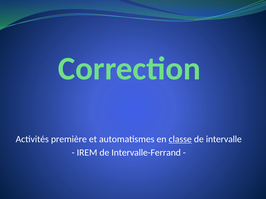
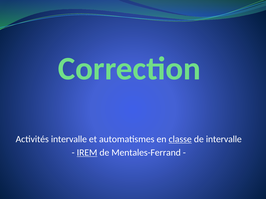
Activités première: première -> intervalle
IREM underline: none -> present
Intervalle-Ferrand: Intervalle-Ferrand -> Mentales-Ferrand
